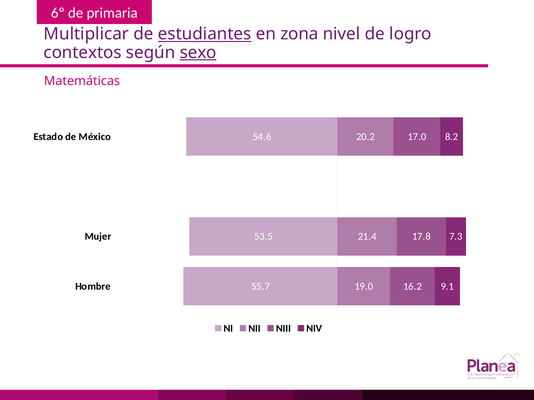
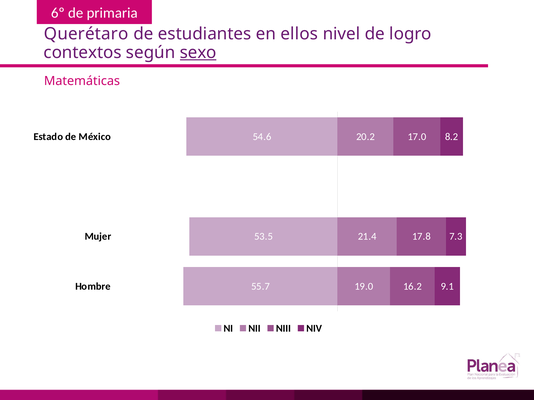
Multiplicar: Multiplicar -> Querétaro
estudiantes underline: present -> none
zona: zona -> ellos
